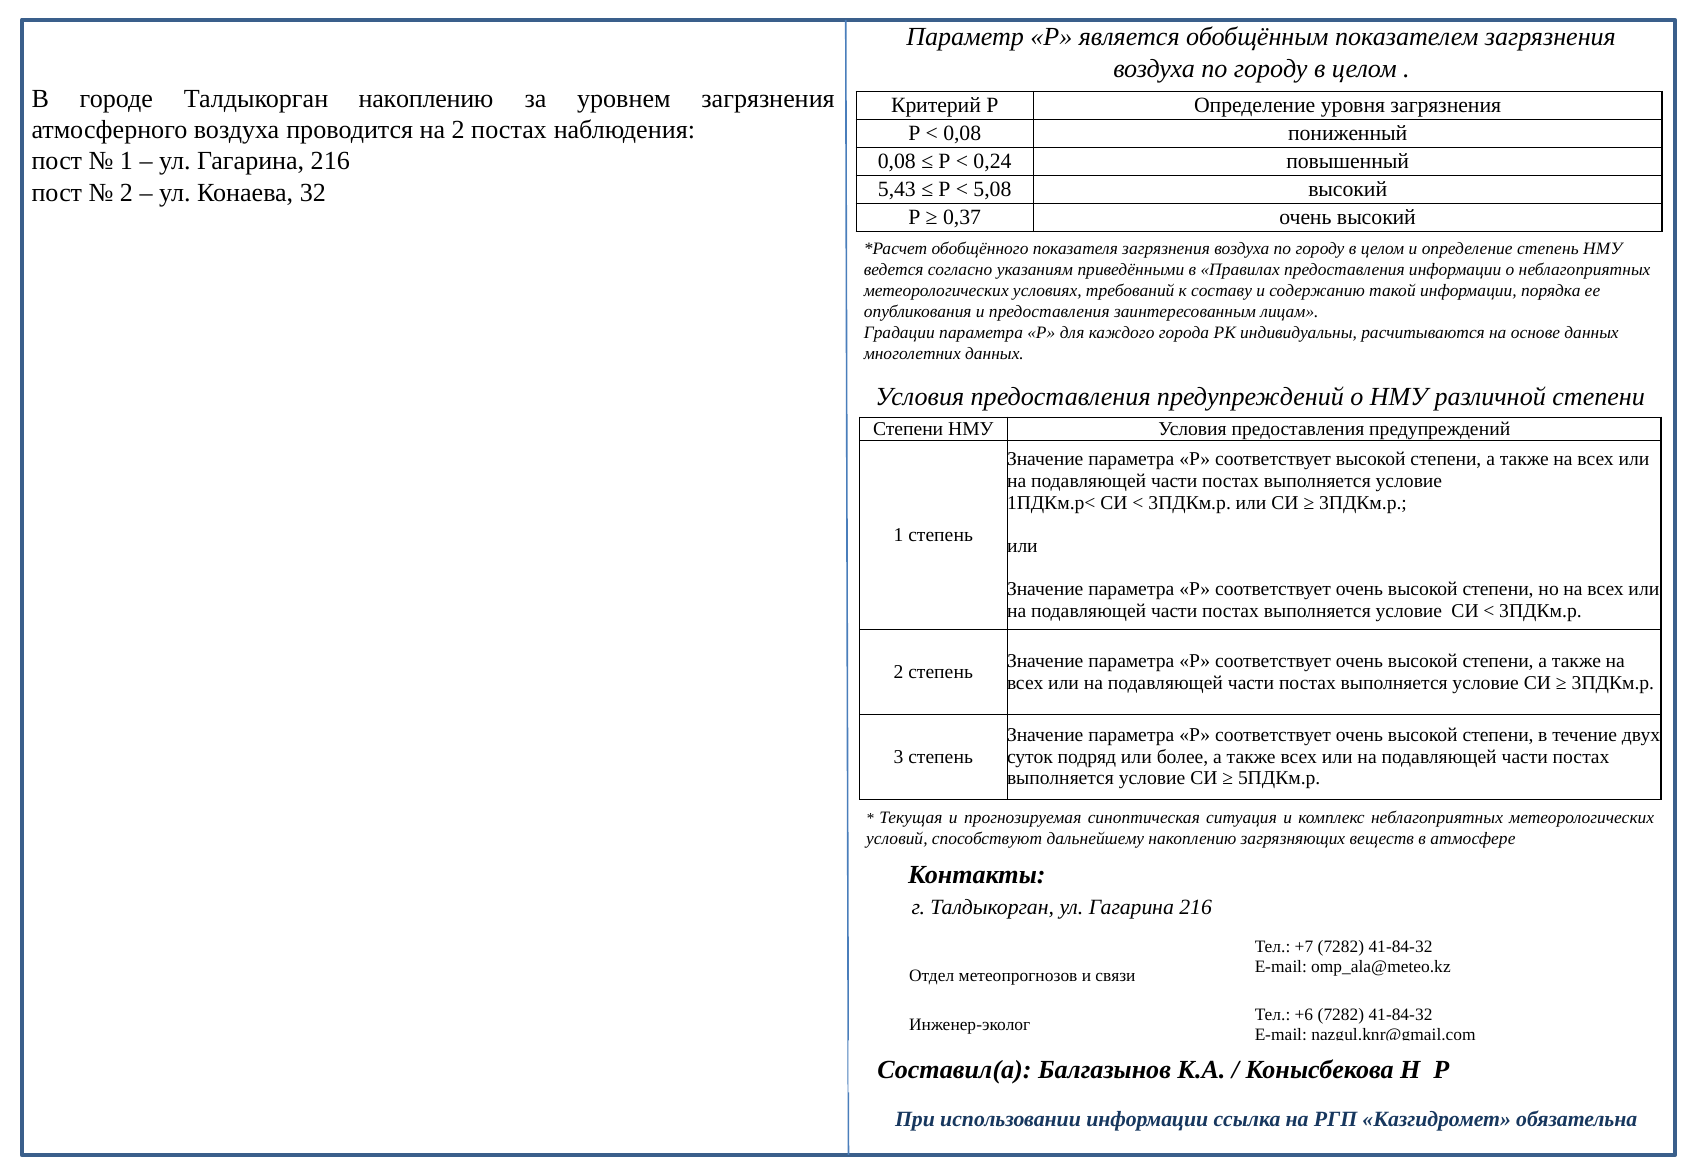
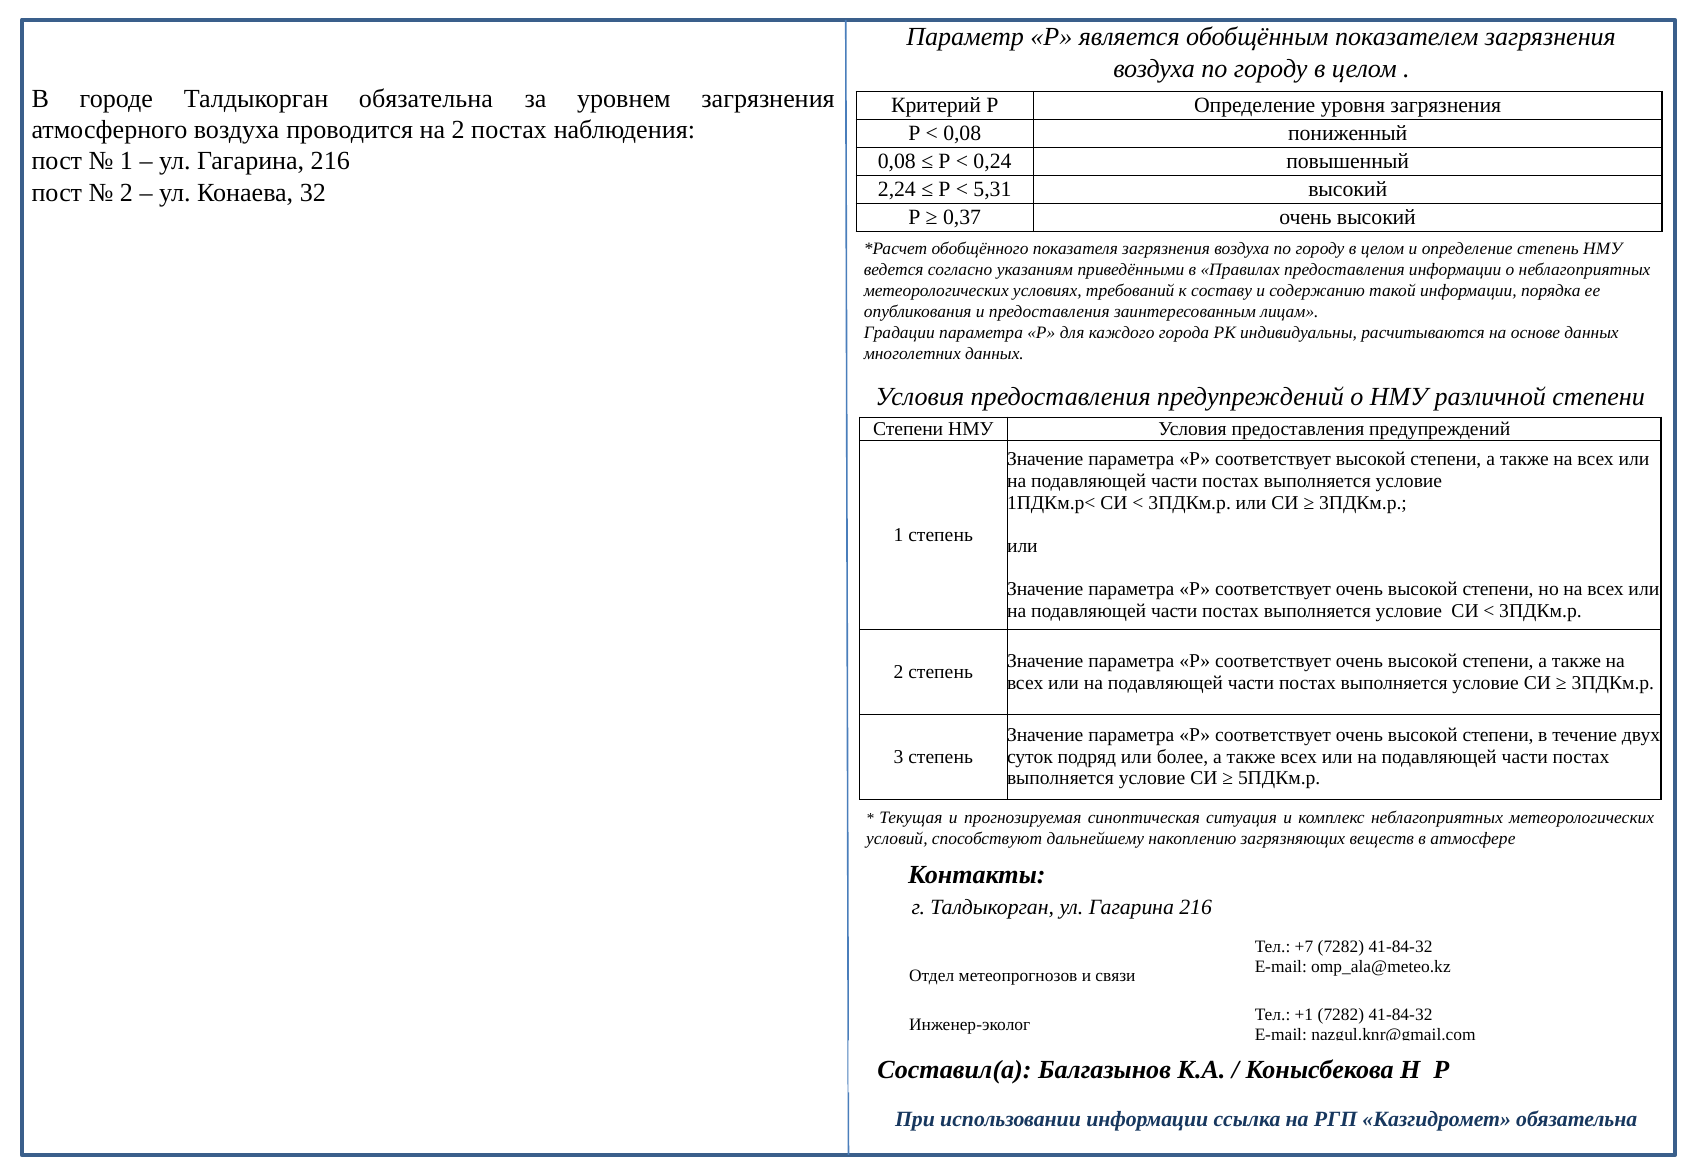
Талдыкорган накоплению: накоплению -> обязательна
5,43: 5,43 -> 2,24
5,08: 5,08 -> 5,31
+6: +6 -> +1
